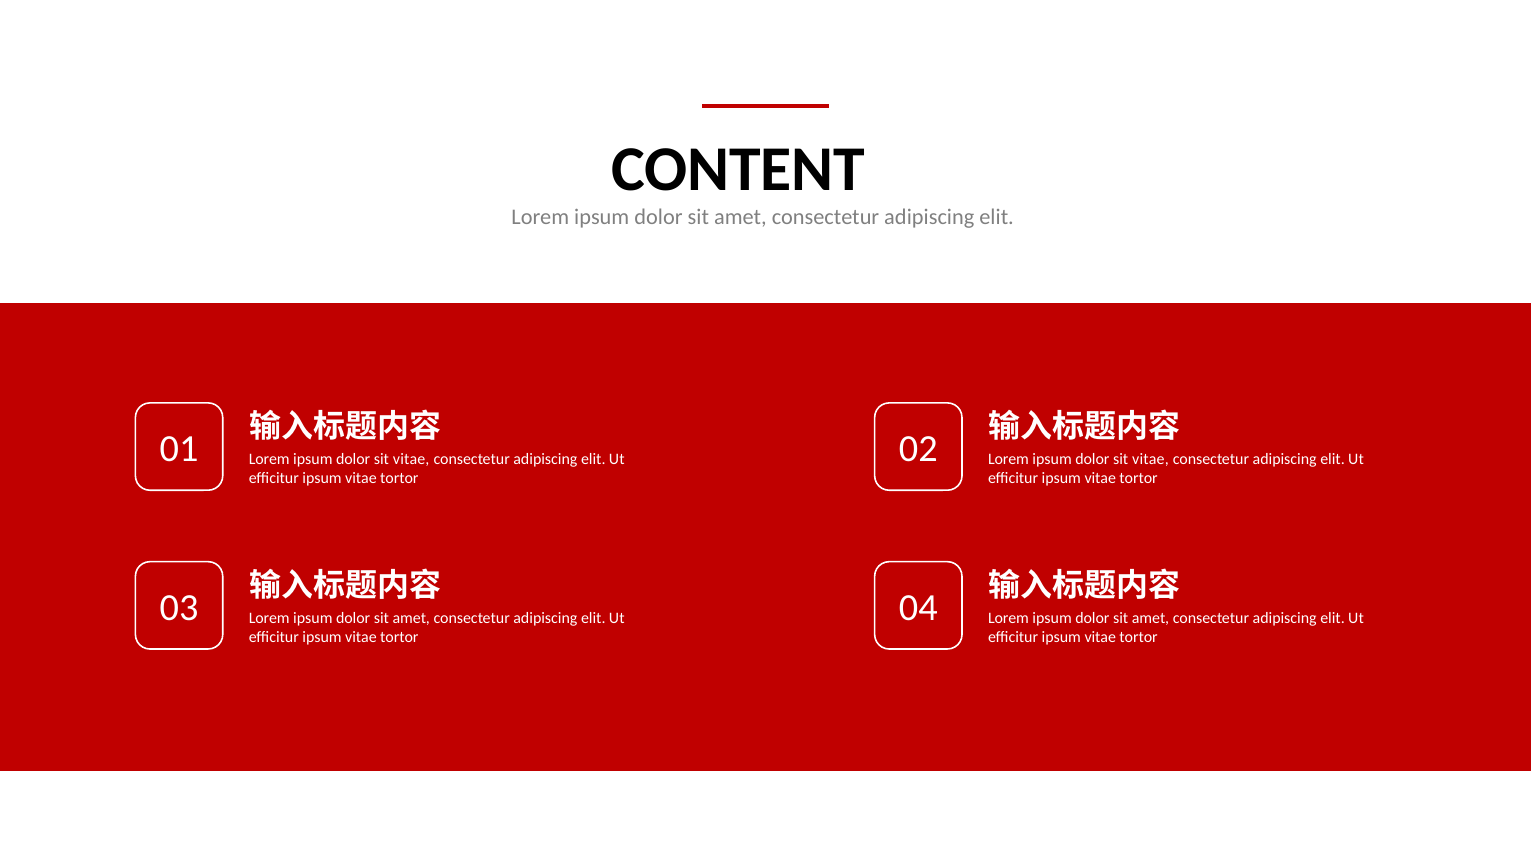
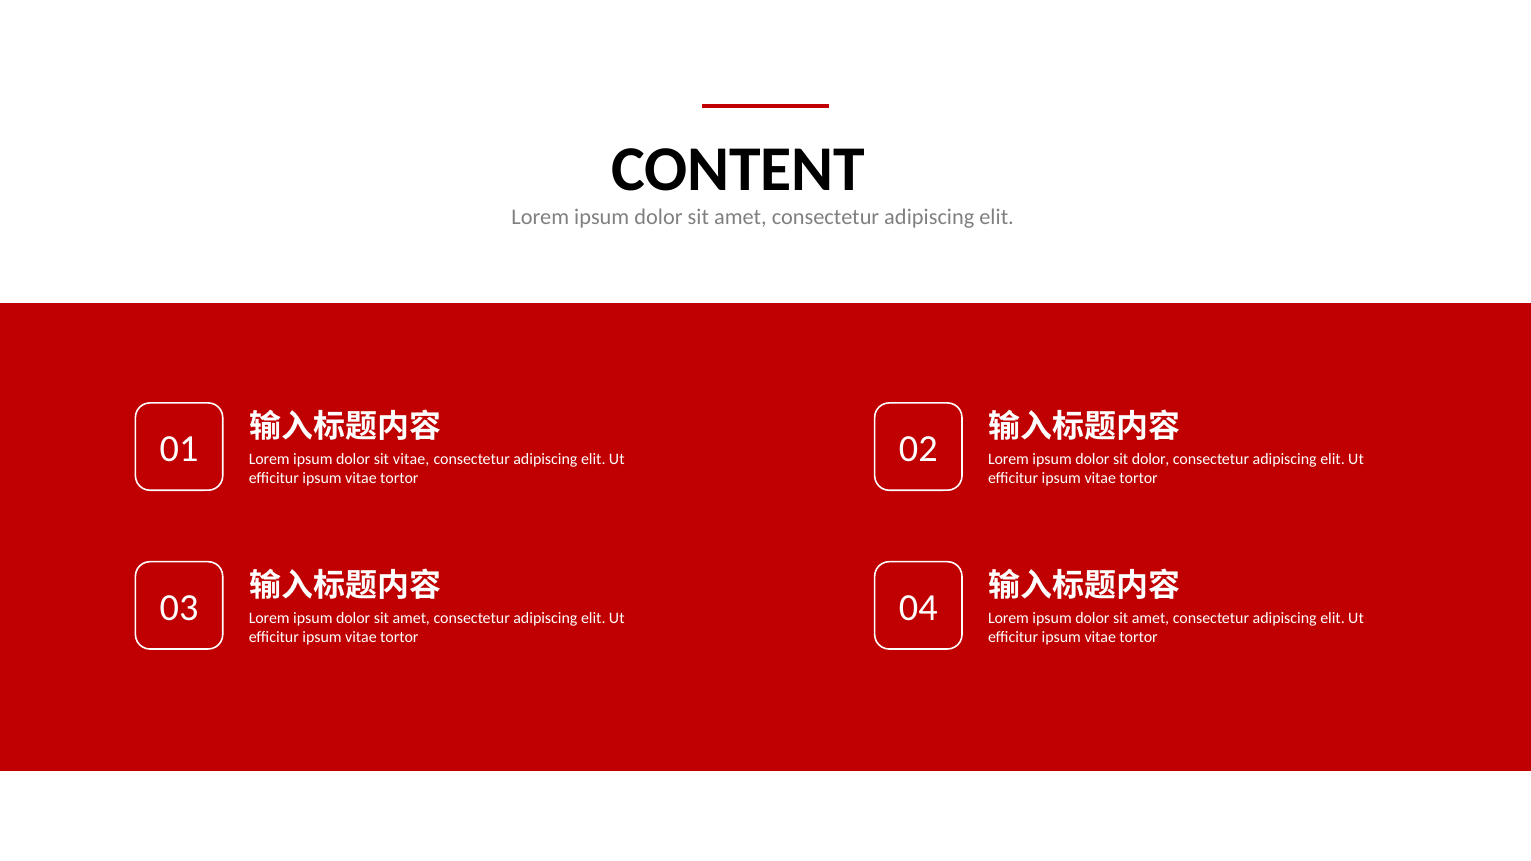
vitae at (1150, 460): vitae -> dolor
